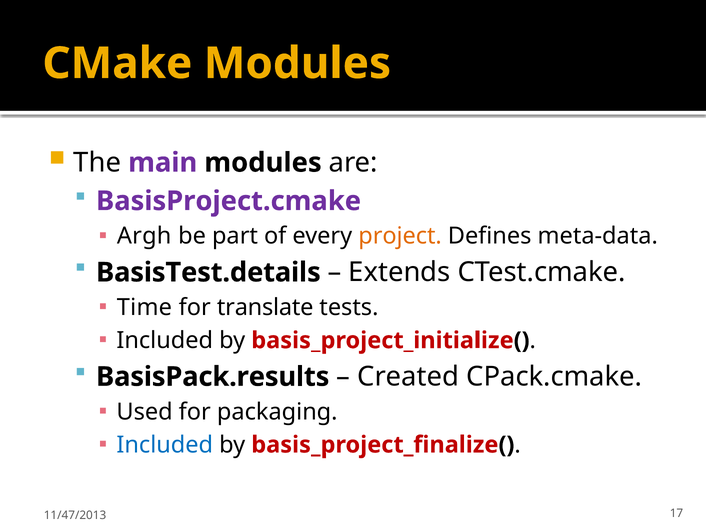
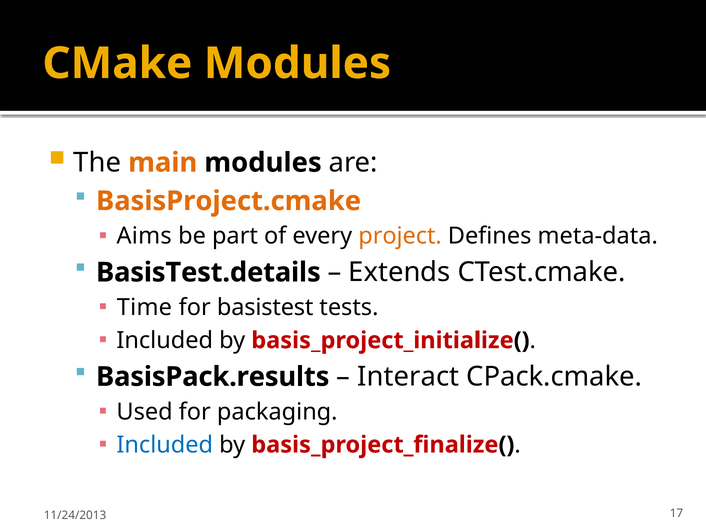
main colour: purple -> orange
BasisProject.cmake colour: purple -> orange
Argh: Argh -> Aims
translate: translate -> basistest
Created: Created -> Interact
11/47/2013: 11/47/2013 -> 11/24/2013
